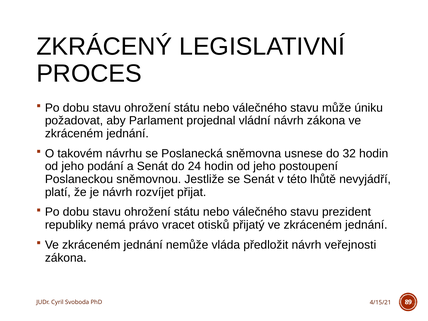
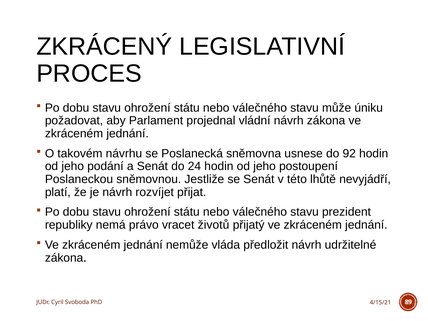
32: 32 -> 92
otisků: otisků -> životů
veřejnosti: veřejnosti -> udržitelné
